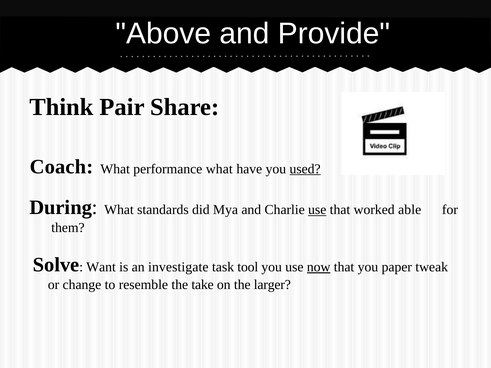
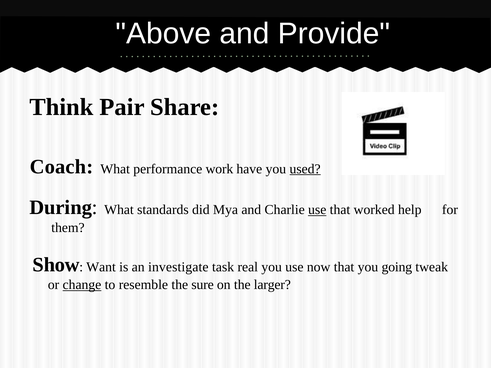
performance what: what -> work
able: able -> help
Solve: Solve -> Show
tool: tool -> real
now underline: present -> none
paper: paper -> going
change underline: none -> present
take: take -> sure
